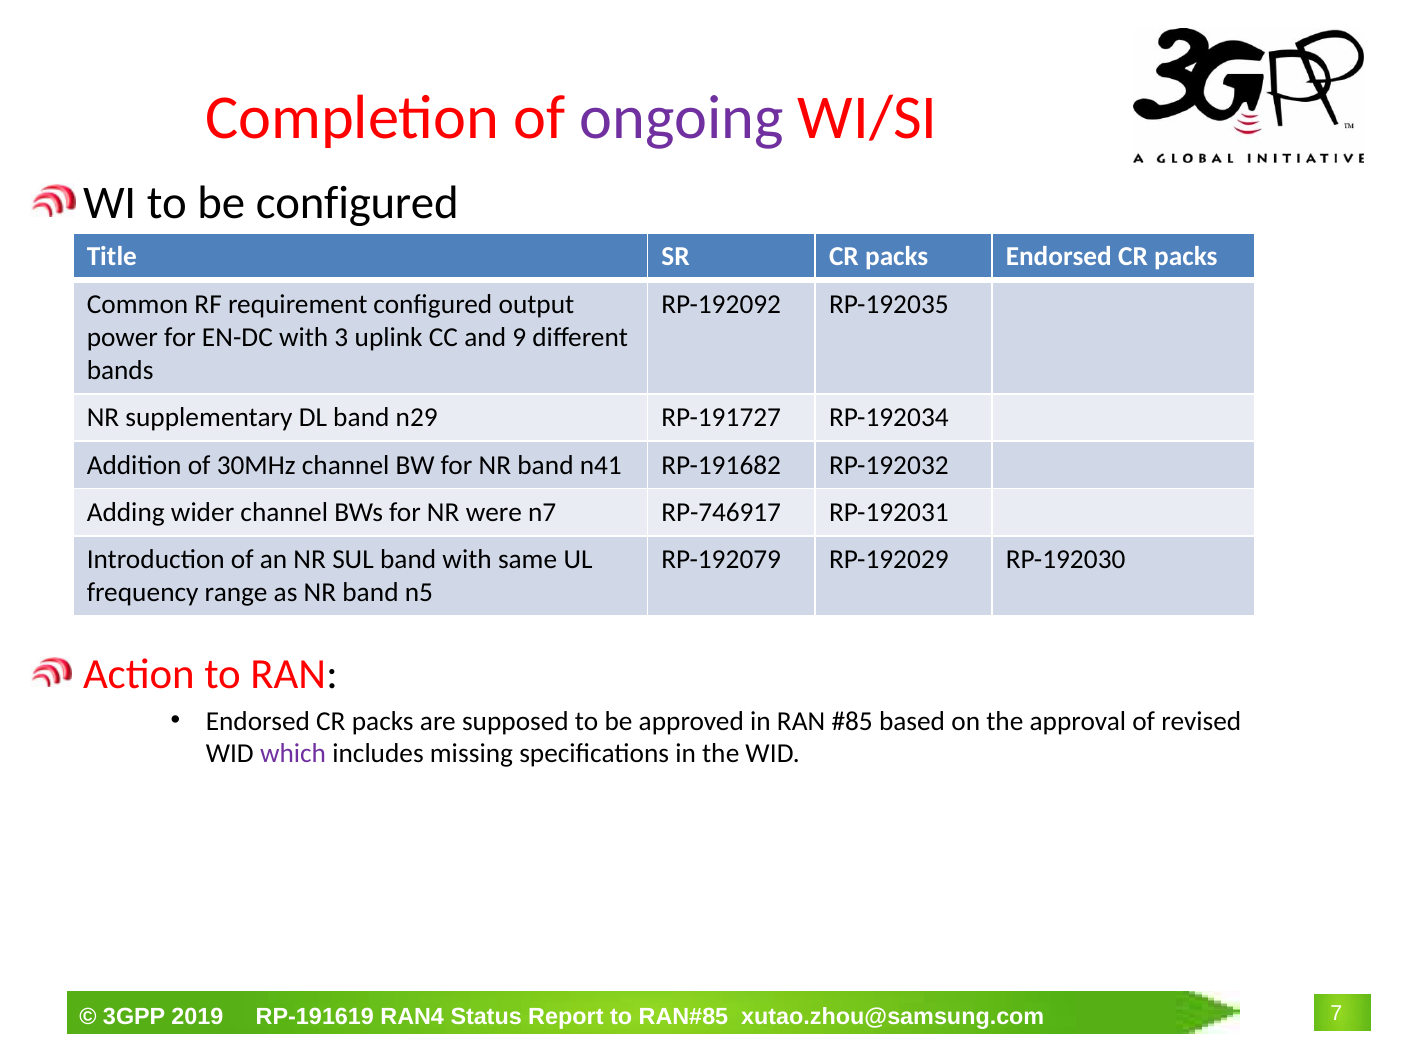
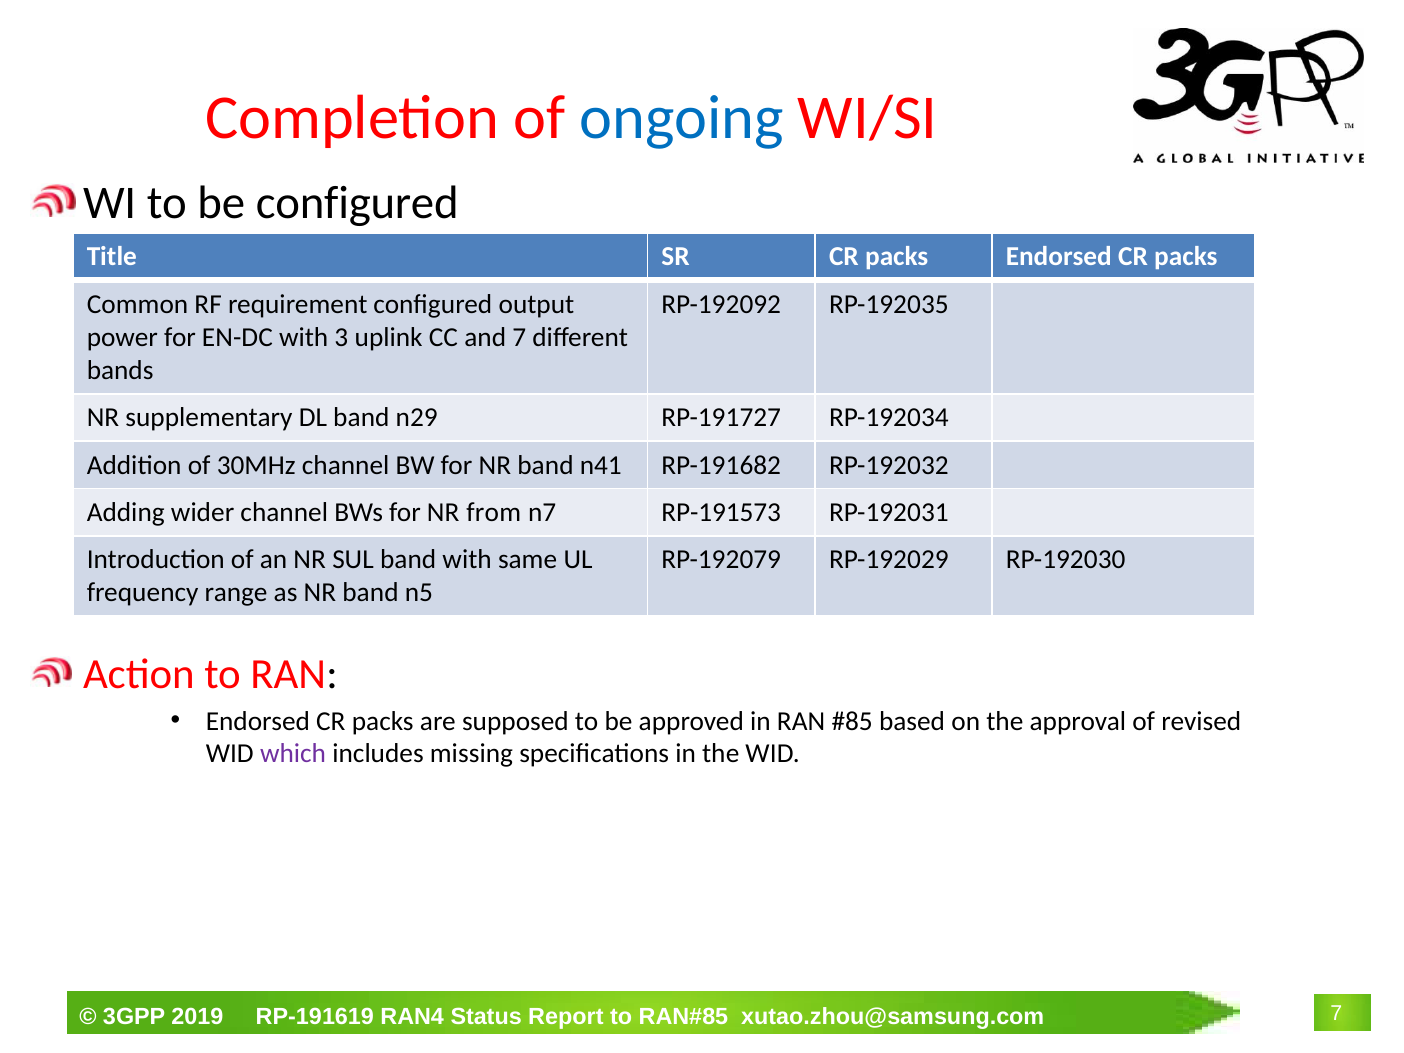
ongoing colour: purple -> blue
and 9: 9 -> 7
were: were -> from
RP-746917: RP-746917 -> RP-191573
